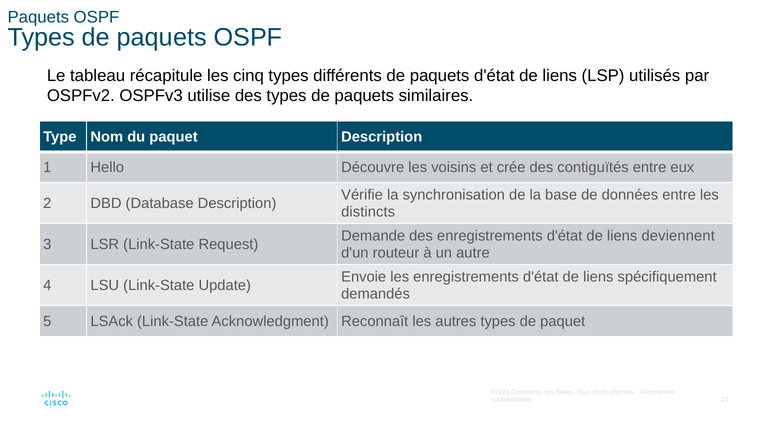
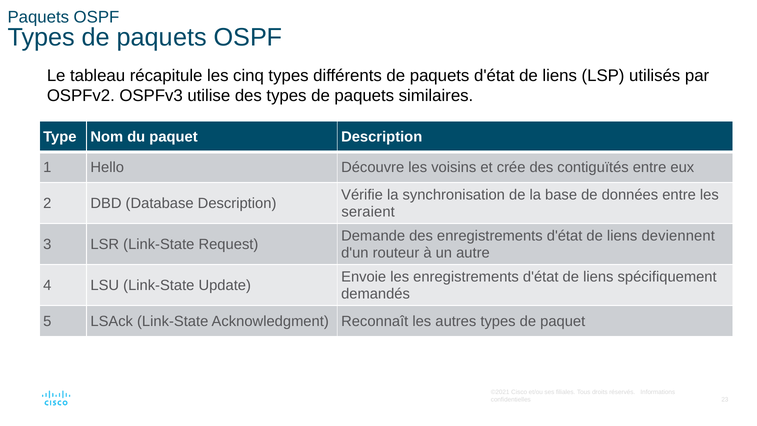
distincts: distincts -> seraient
